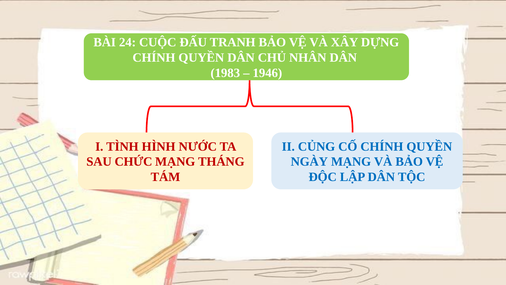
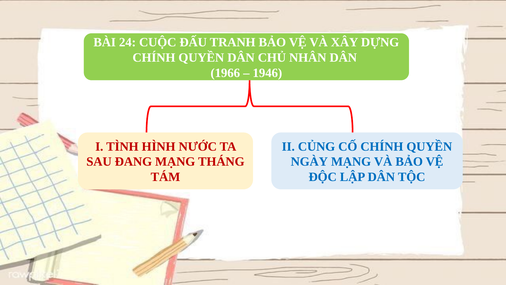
1983: 1983 -> 1966
CHỨC: CHỨC -> ĐANG
